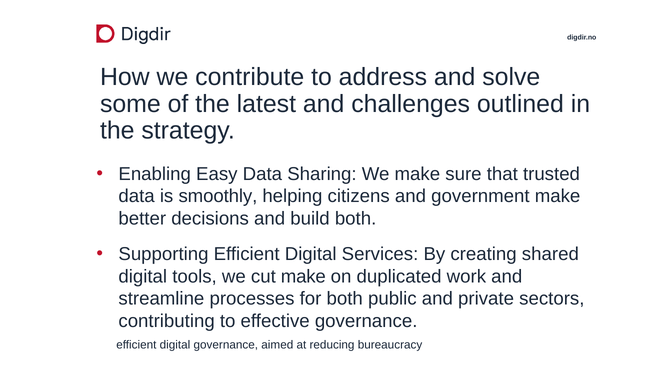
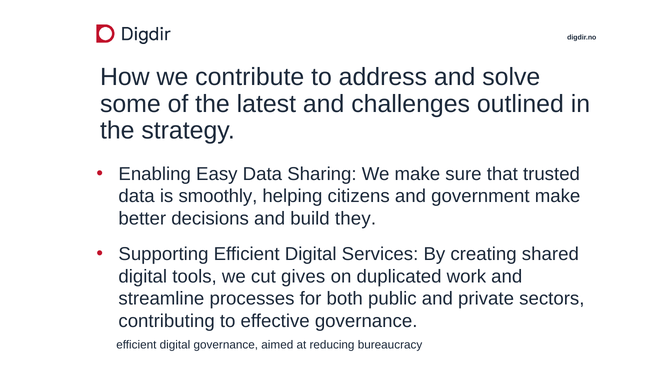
build both: both -> they
cut make: make -> gives
